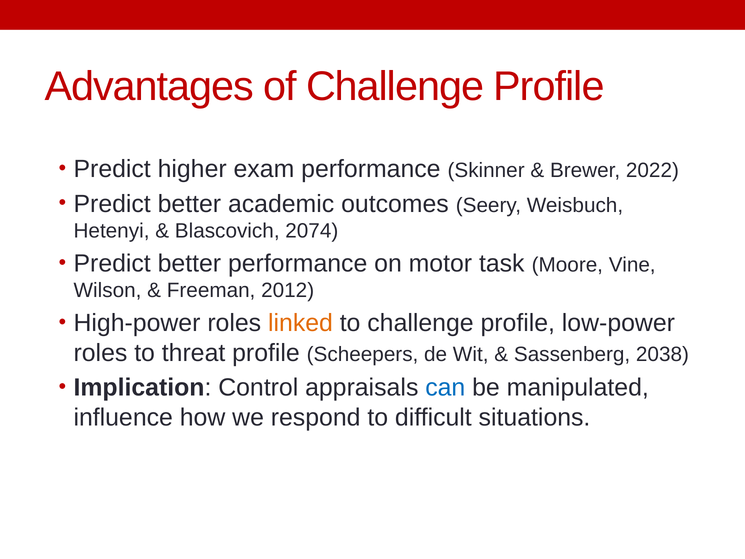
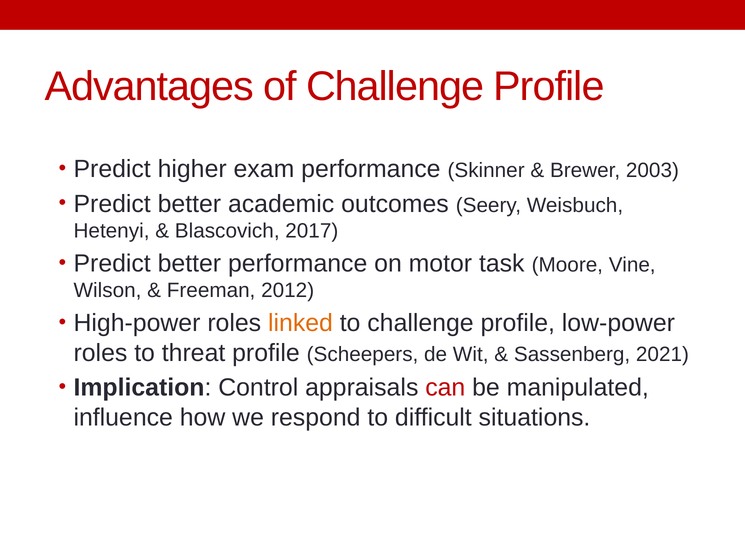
2022: 2022 -> 2003
2074: 2074 -> 2017
2038: 2038 -> 2021
can colour: blue -> red
